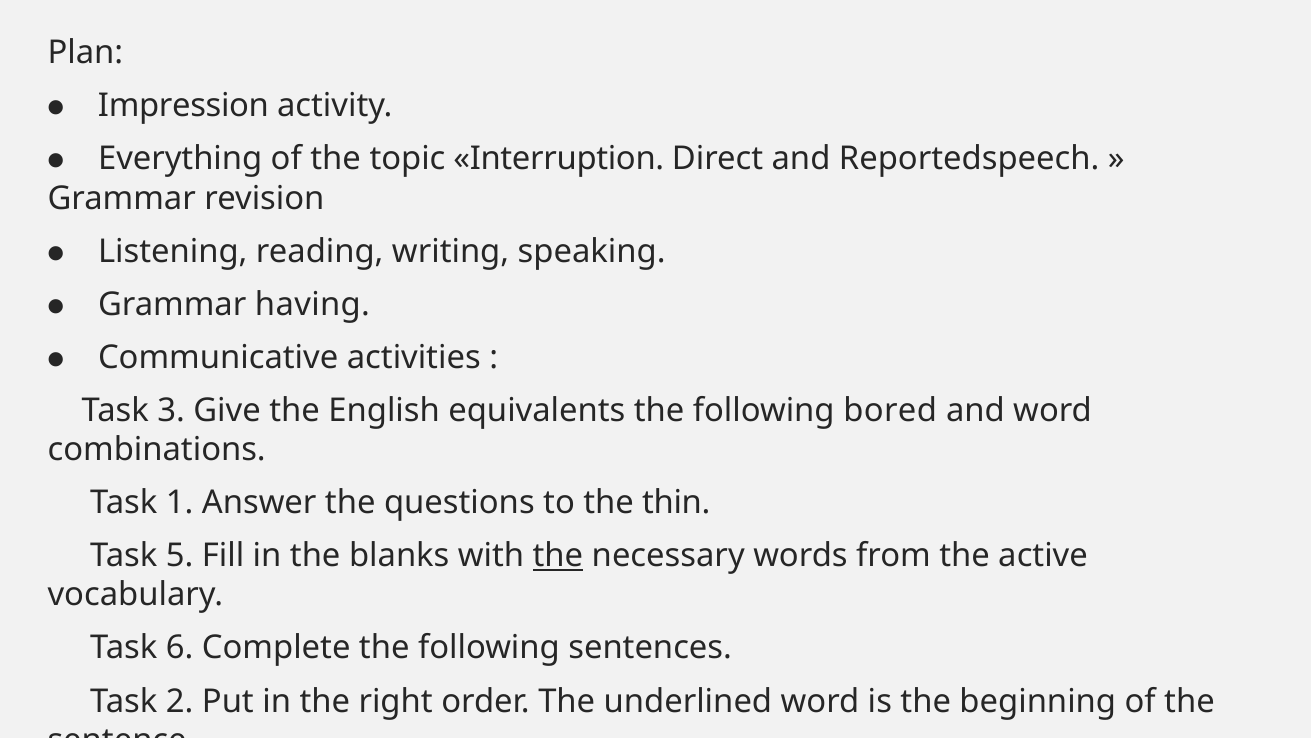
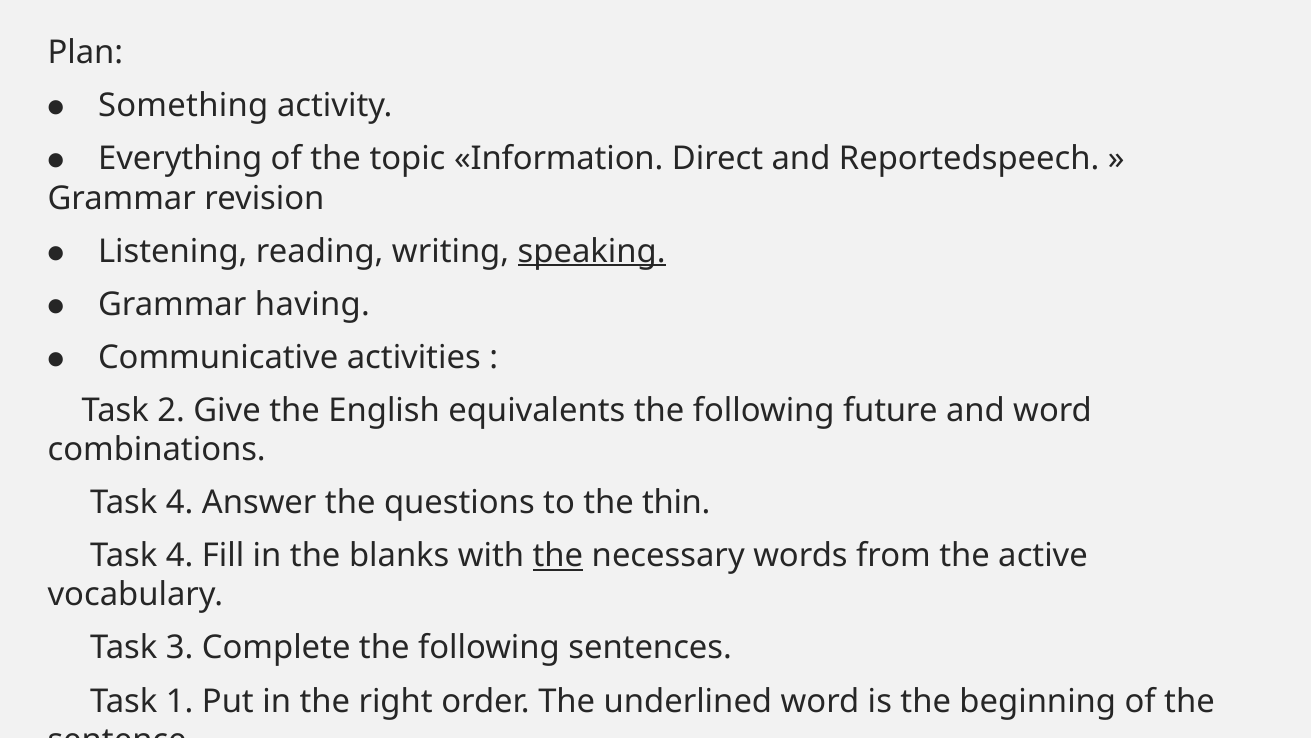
Impression: Impression -> Something
Interruption: Interruption -> Information
speaking underline: none -> present
3: 3 -> 2
bored: bored -> future
1 at (180, 502): 1 -> 4
5 at (180, 555): 5 -> 4
6 at (180, 648): 6 -> 3
2: 2 -> 1
